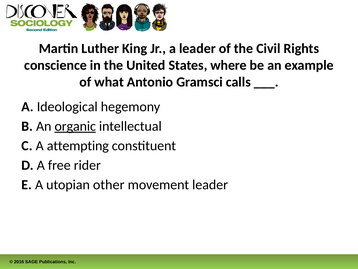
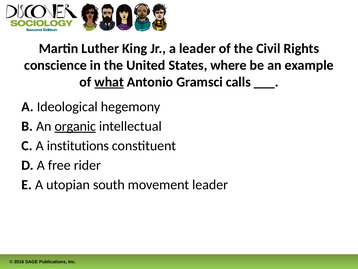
what underline: none -> present
attempting: attempting -> institutions
other: other -> south
